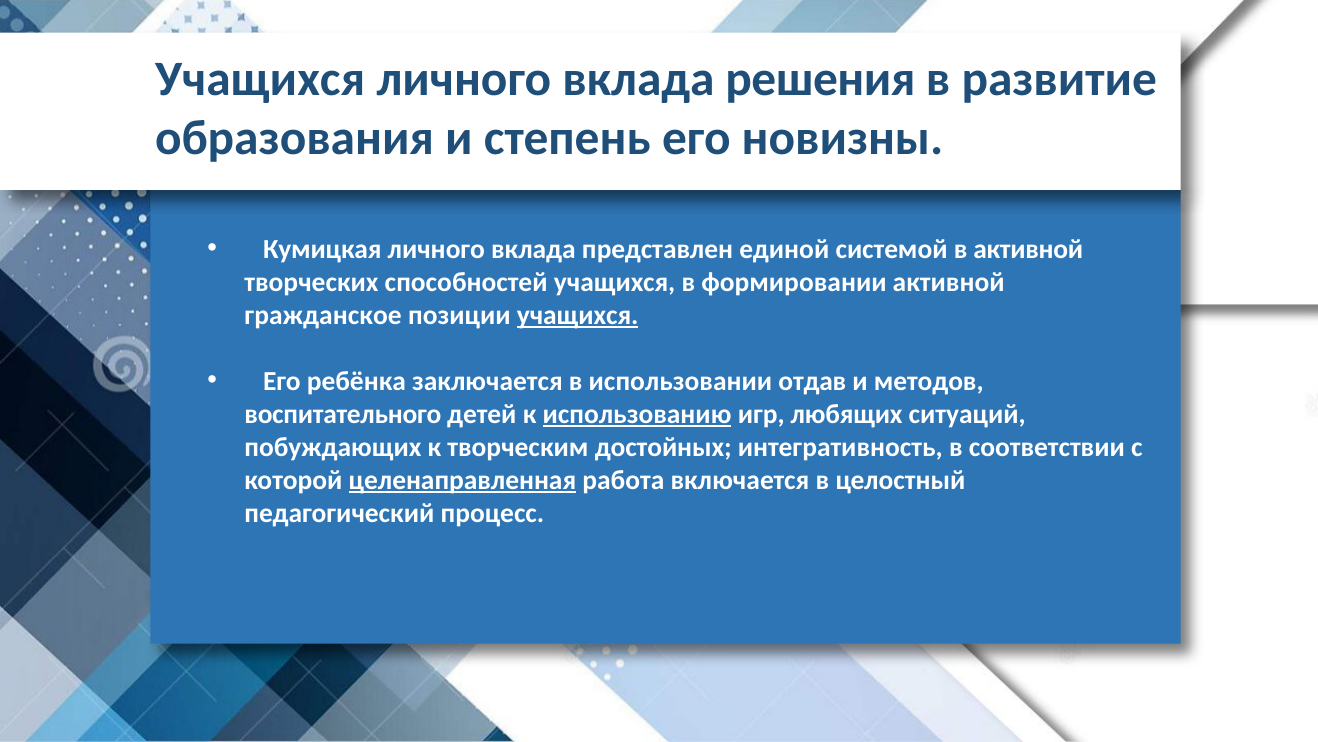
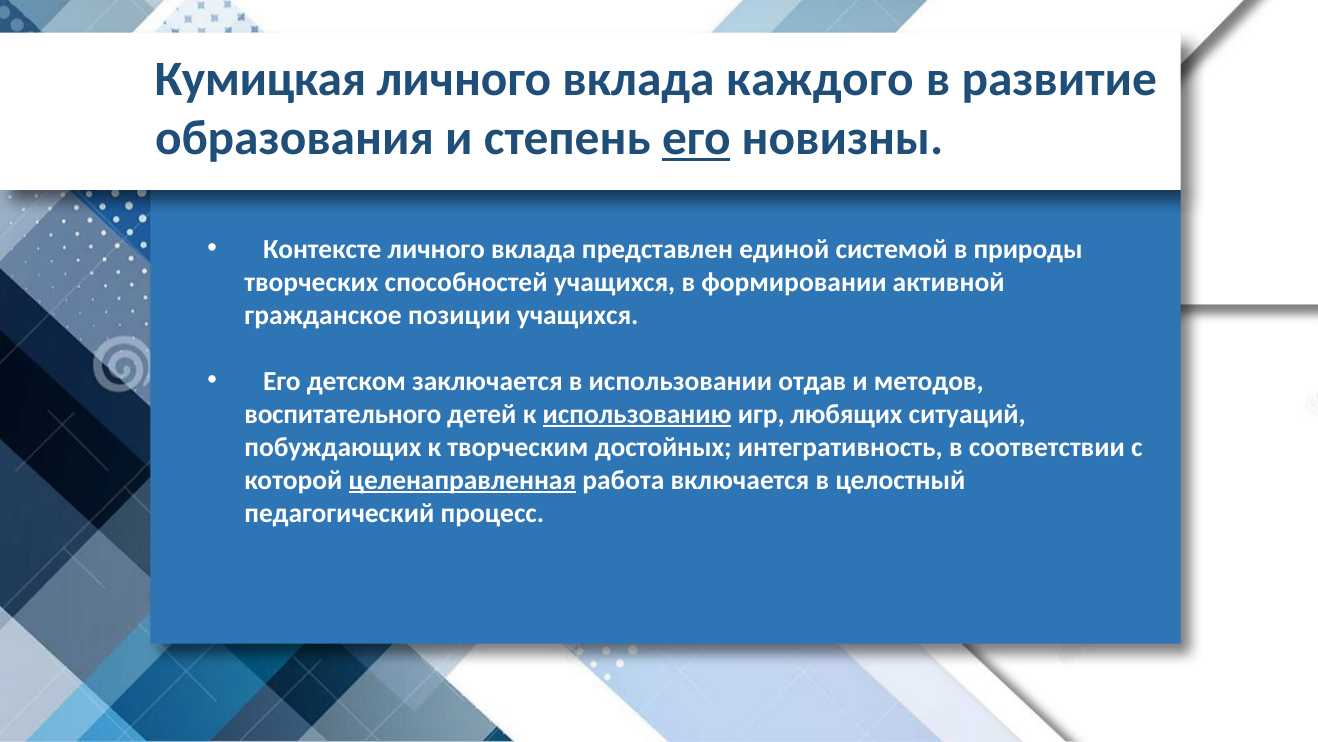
Учащихся at (260, 79): Учащихся -> Кумицкая
решения: решения -> каждого
его at (696, 138) underline: none -> present
Кумицкая: Кумицкая -> Контексте
в активной: активной -> природы
учащихся at (578, 315) underline: present -> none
ребёнка: ребёнка -> детском
